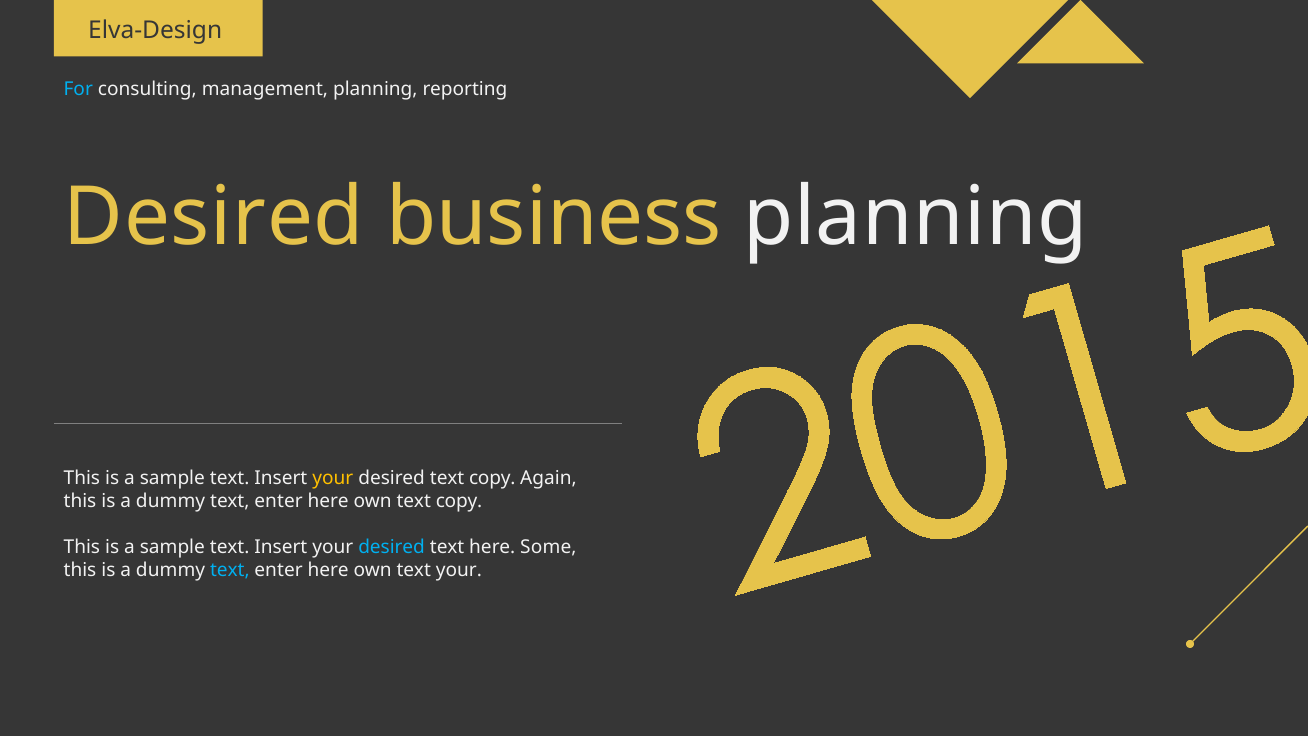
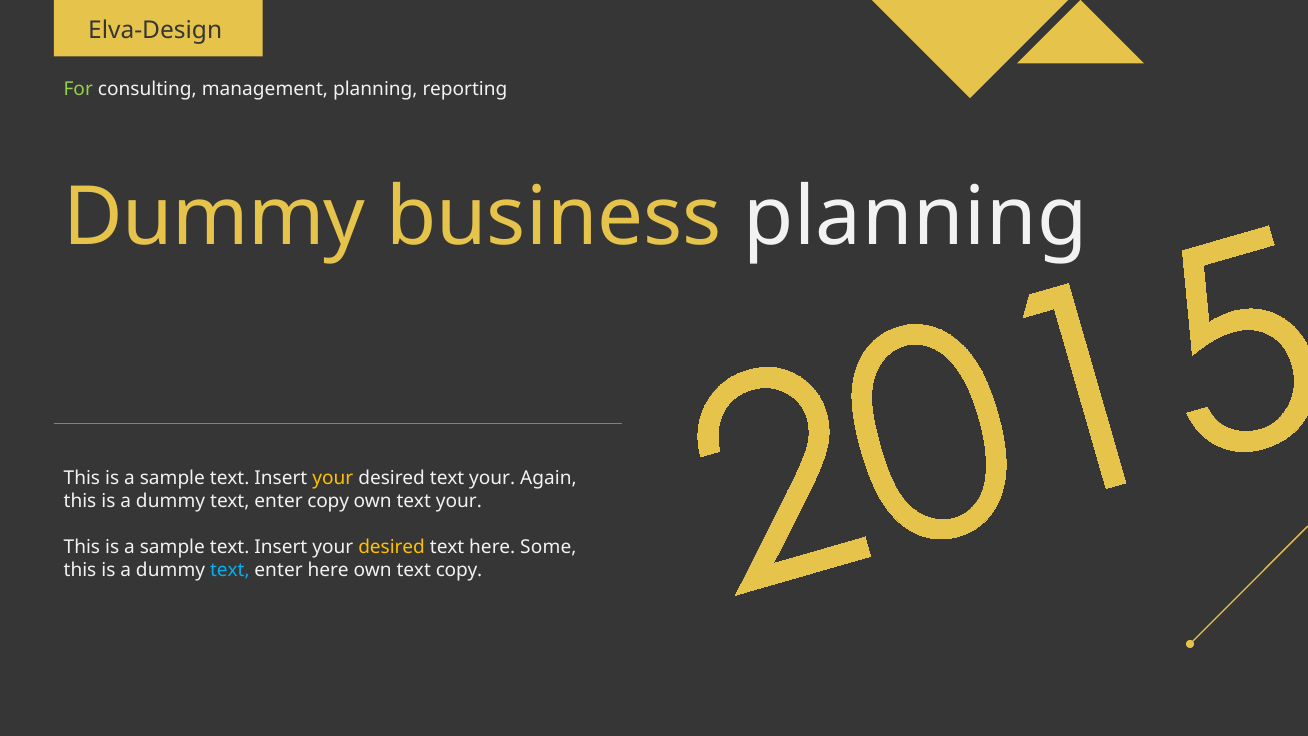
For colour: light blue -> light green
Desired at (214, 217): Desired -> Dummy
desired text copy: copy -> your
here at (328, 501): here -> copy
own text copy: copy -> your
desired at (392, 547) colour: light blue -> yellow
text your: your -> copy
